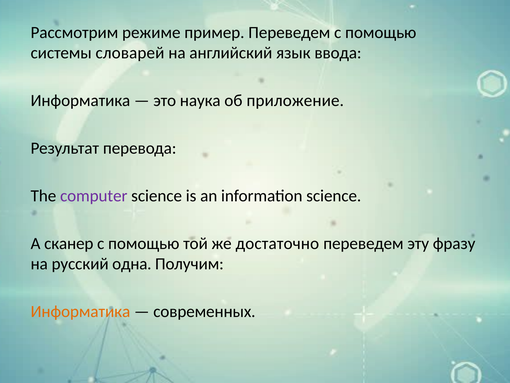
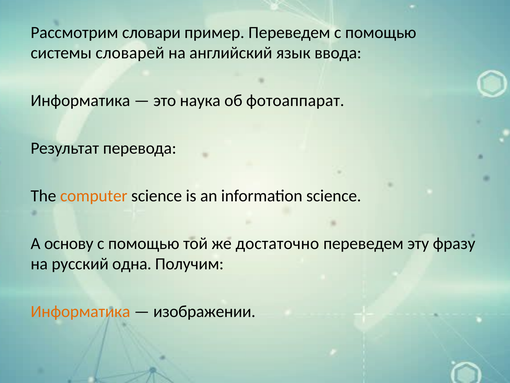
режиме: режиме -> словари
приложение: приложение -> фотоаппарат
computer colour: purple -> orange
сканер: сканер -> основу
современных: современных -> изображении
